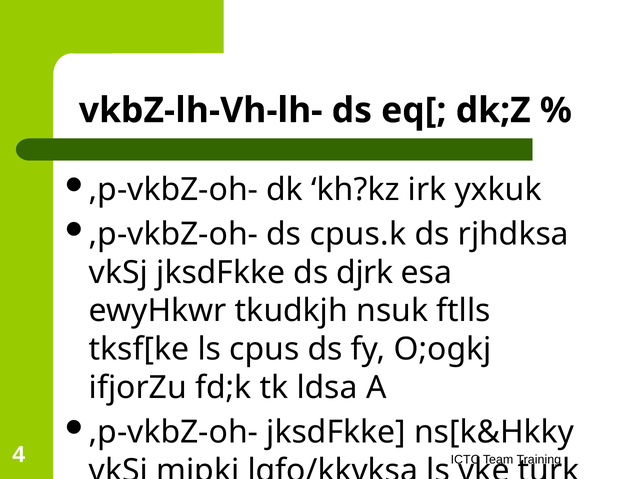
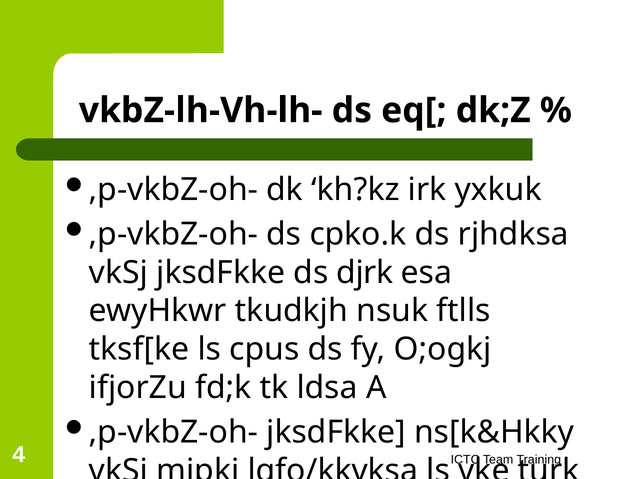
cpus.k: cpus.k -> cpko.k
